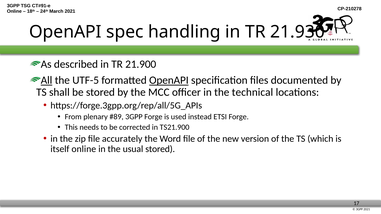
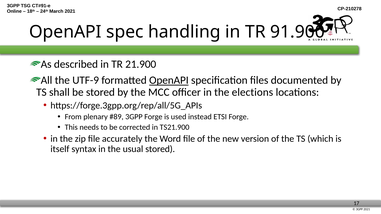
21.930: 21.930 -> 91.900
All underline: present -> none
UTF-5: UTF-5 -> UTF-9
technical: technical -> elections
itself online: online -> syntax
